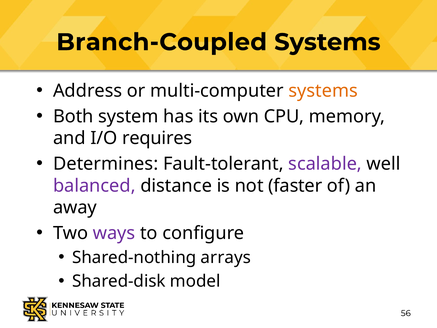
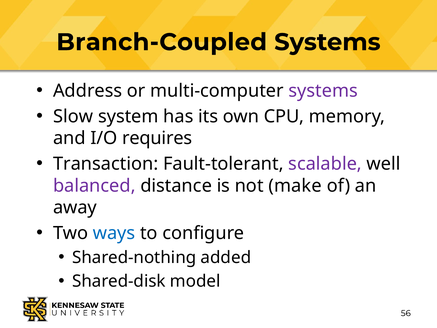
systems at (323, 91) colour: orange -> purple
Both: Both -> Slow
Determines: Determines -> Transaction
faster: faster -> make
ways colour: purple -> blue
arrays: arrays -> added
